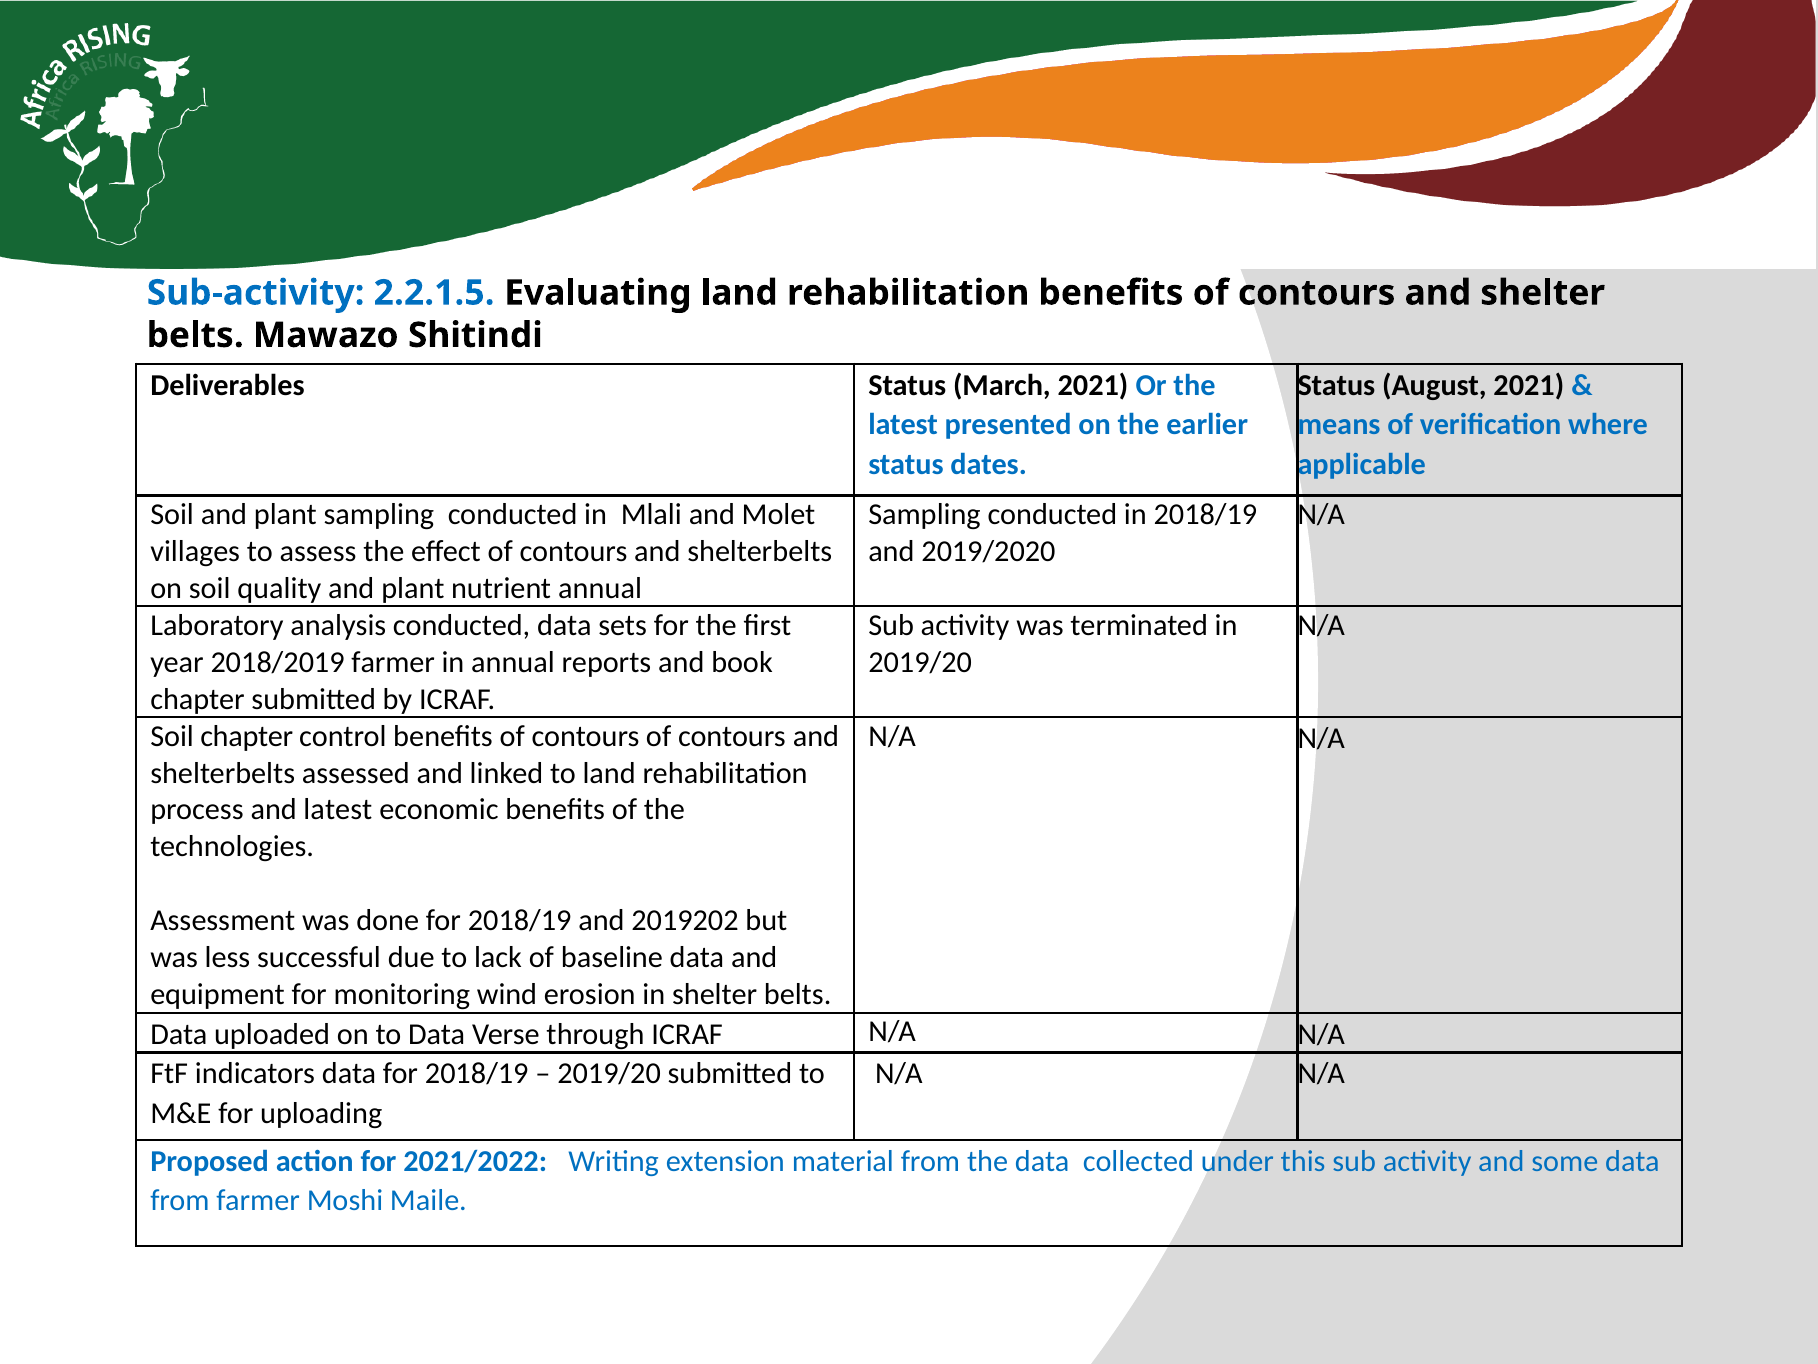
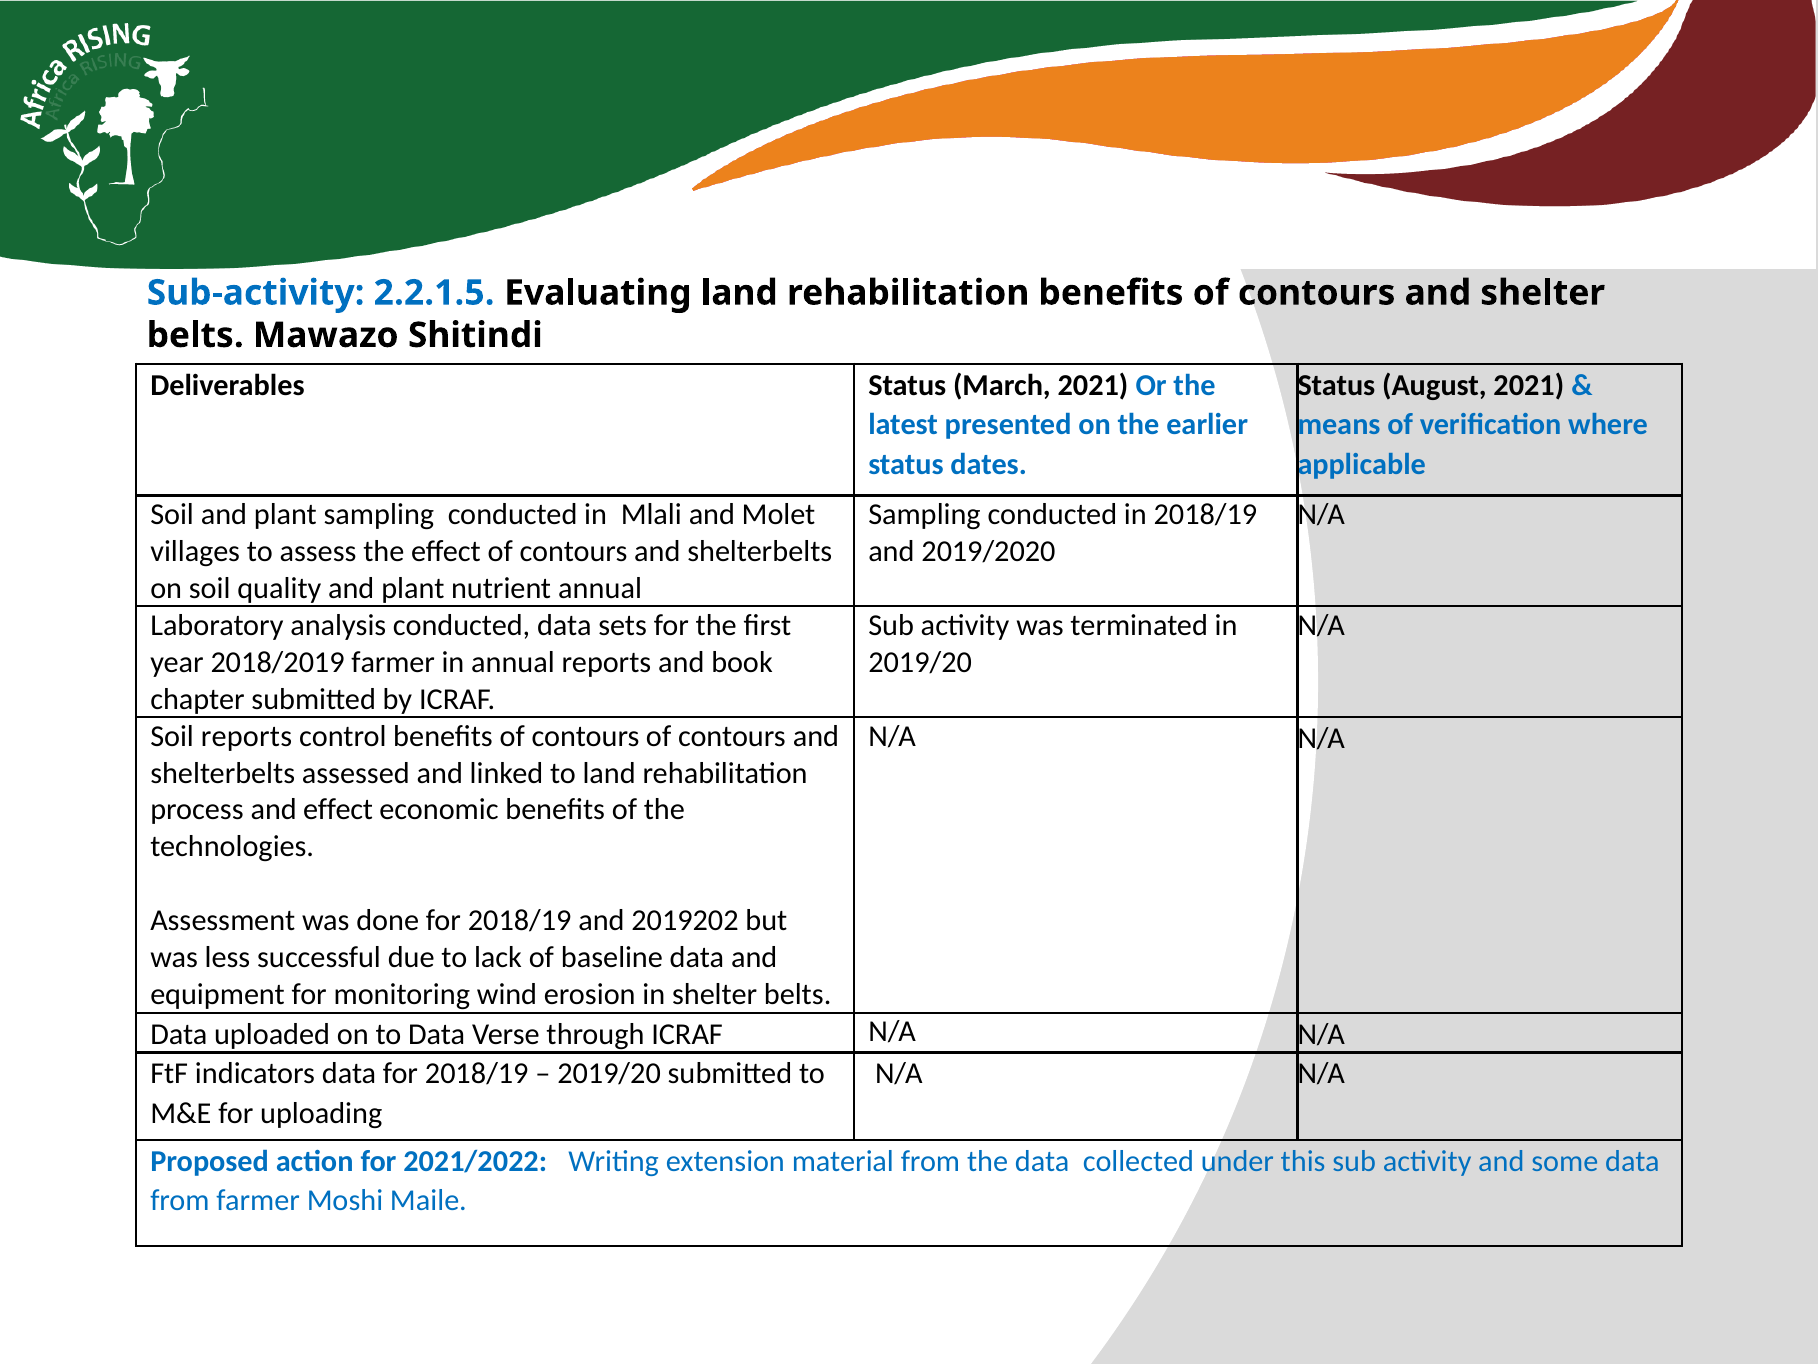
Soil chapter: chapter -> reports
and latest: latest -> effect
